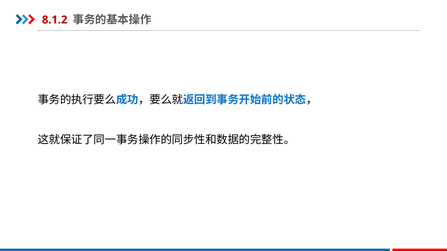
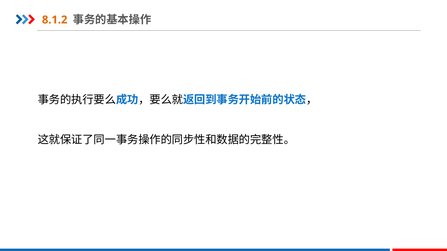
8.1.2 colour: red -> orange
